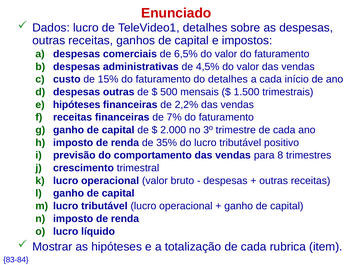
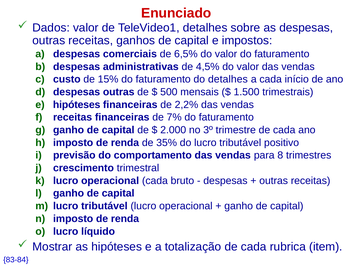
Dados lucro: lucro -> valor
operacional valor: valor -> cada
